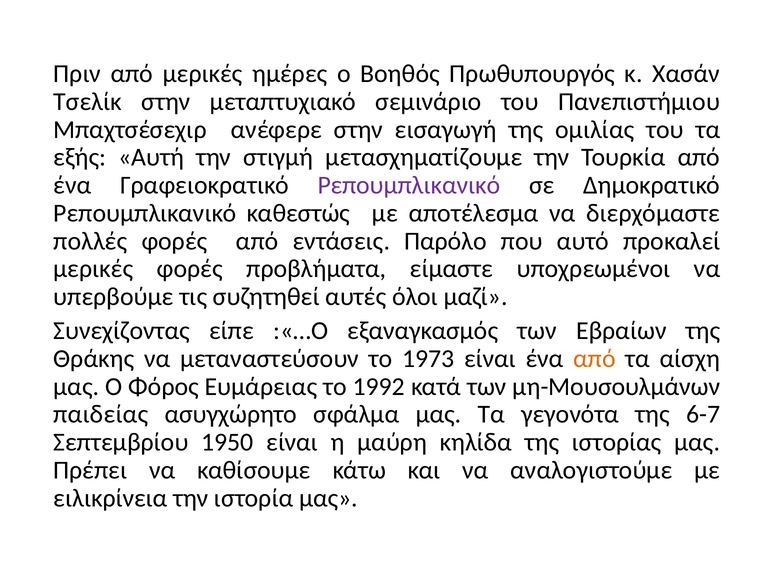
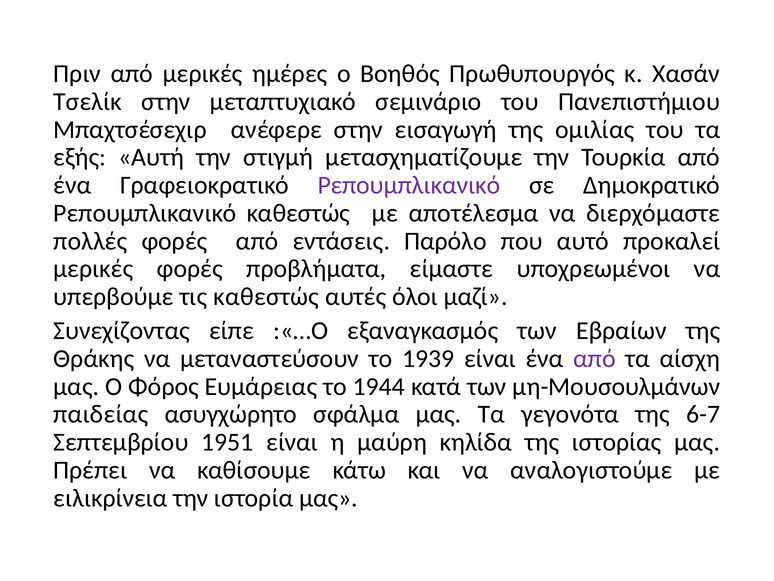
τις συζητηθεί: συζητηθεί -> καθεστώς
1973: 1973 -> 1939
από at (595, 358) colour: orange -> purple
1992: 1992 -> 1944
1950: 1950 -> 1951
